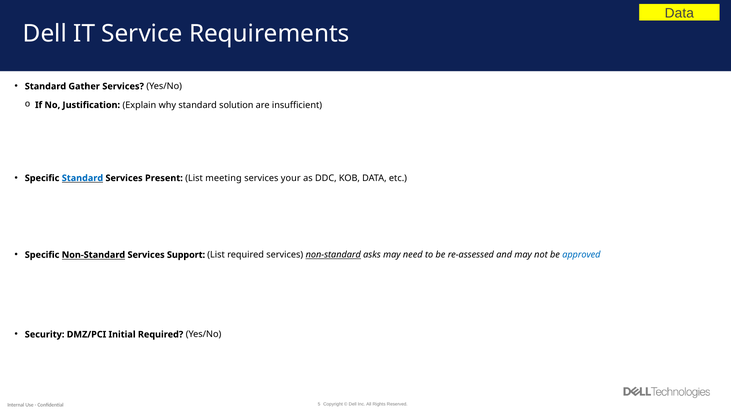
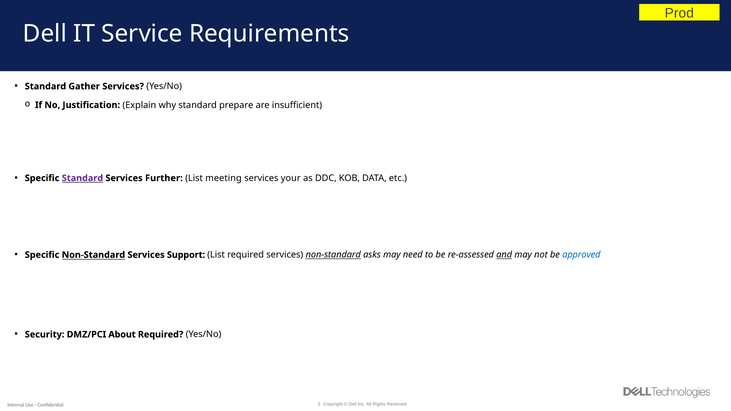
Data at (679, 13): Data -> Prod
solution: solution -> prepare
Standard at (82, 178) colour: blue -> purple
Present: Present -> Further
and underline: none -> present
Initial: Initial -> About
